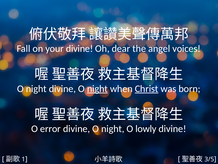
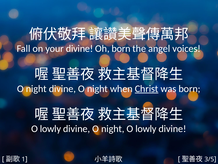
Oh dear: dear -> born
night at (97, 88) underline: present -> none
error at (50, 128): error -> lowly
